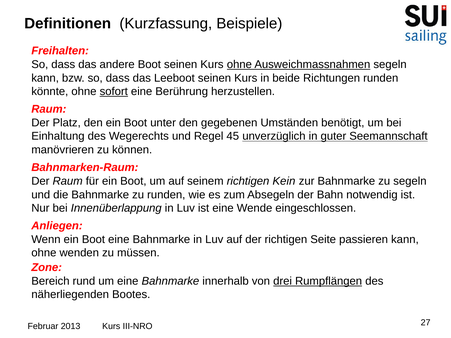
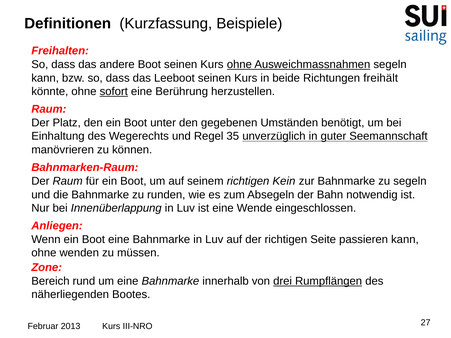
Richtungen runden: runden -> freihält
45: 45 -> 35
